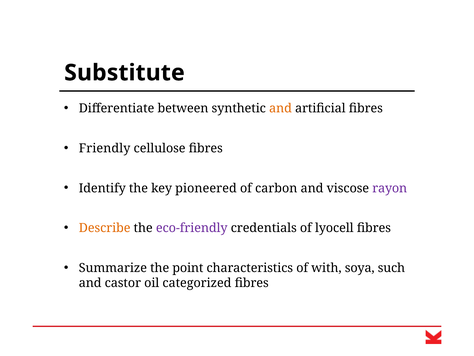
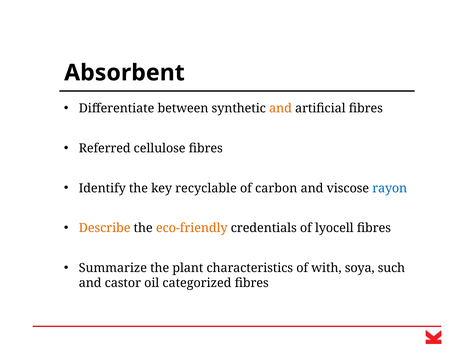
Substitute: Substitute -> Absorbent
Friendly: Friendly -> Referred
pioneered: pioneered -> recyclable
rayon colour: purple -> blue
eco-friendly colour: purple -> orange
point: point -> plant
